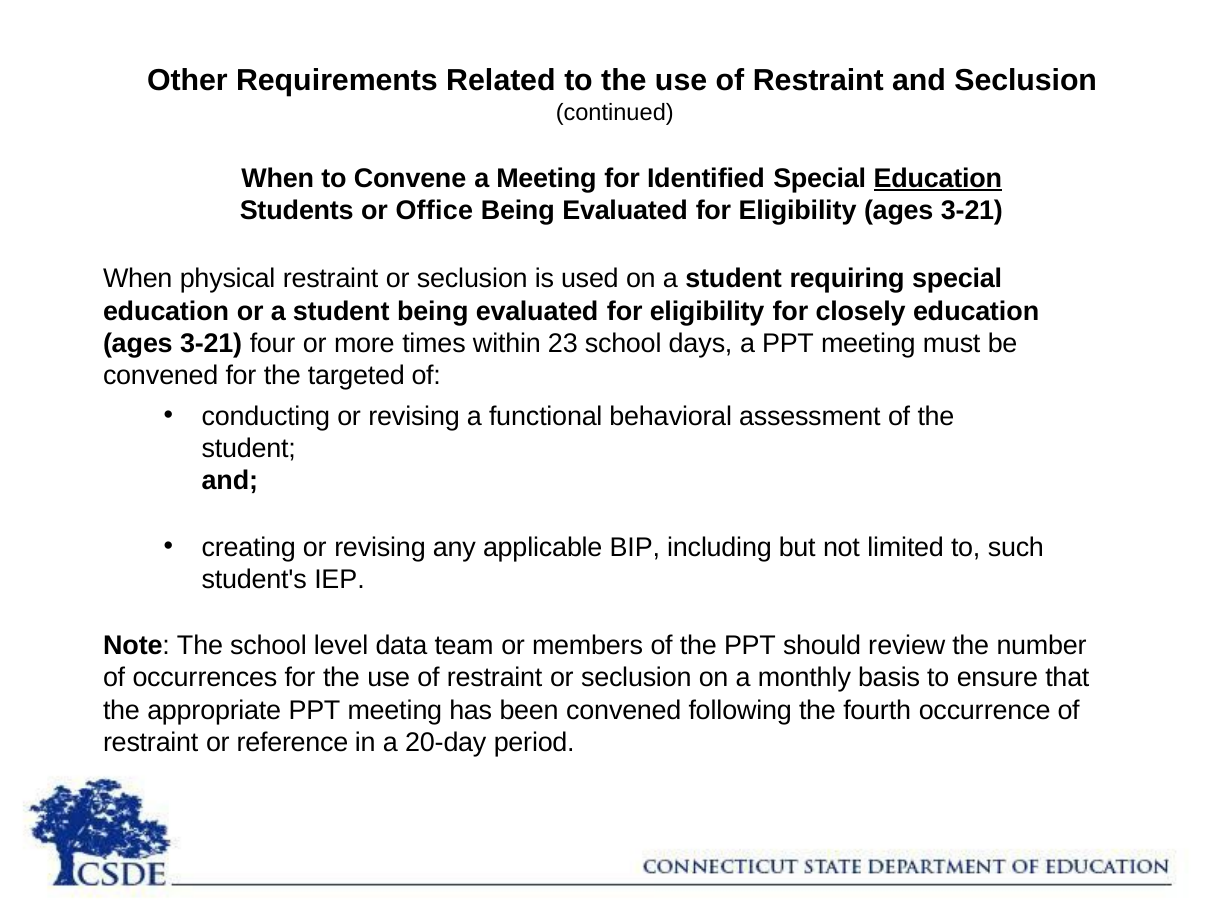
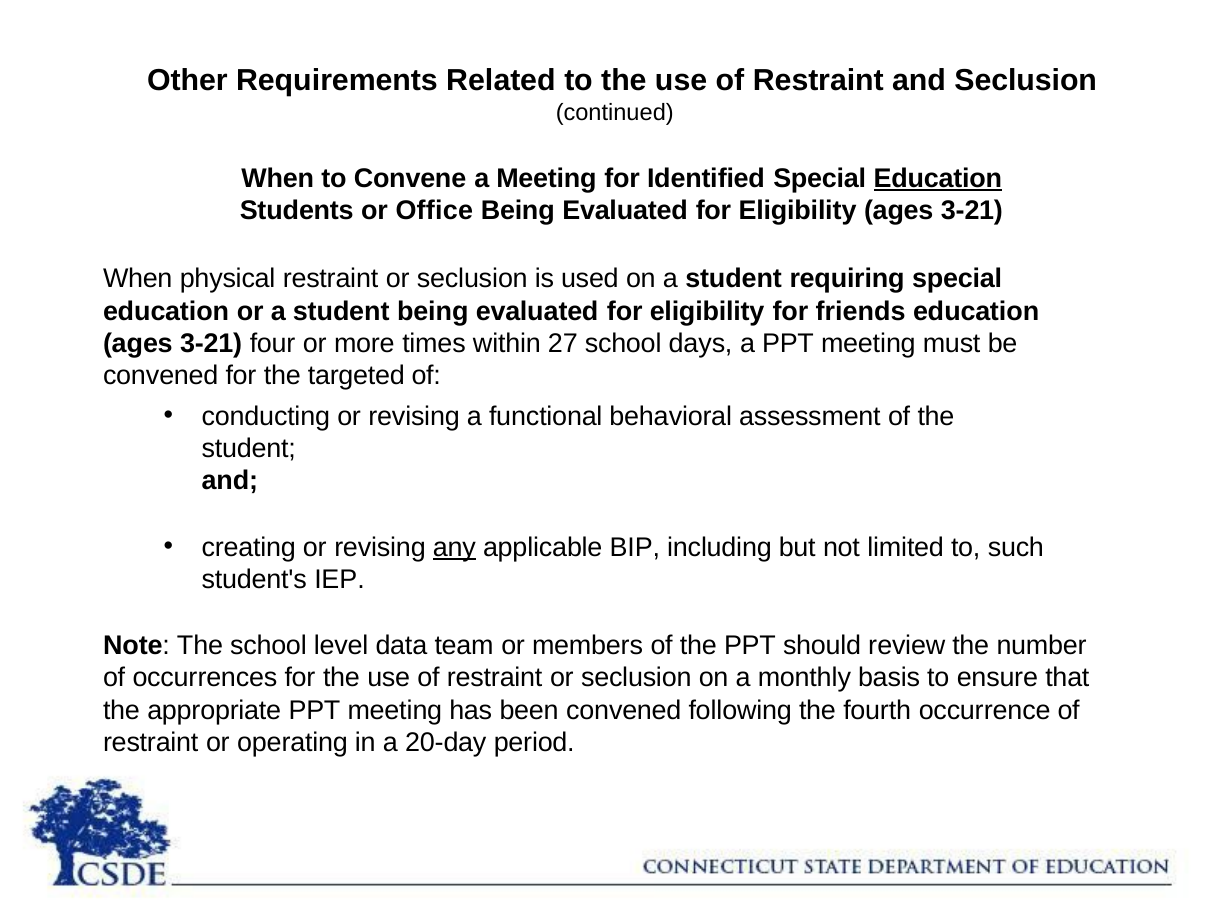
closely: closely -> friends
23: 23 -> 27
any underline: none -> present
reference: reference -> operating
